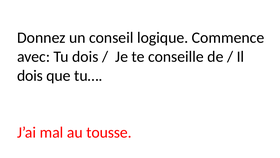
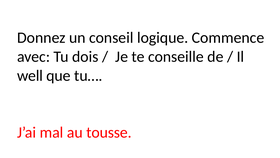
dois at (30, 75): dois -> well
